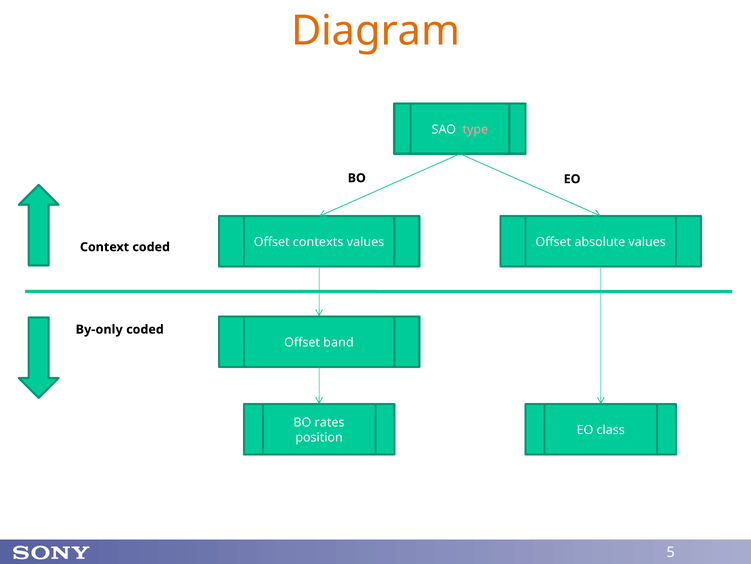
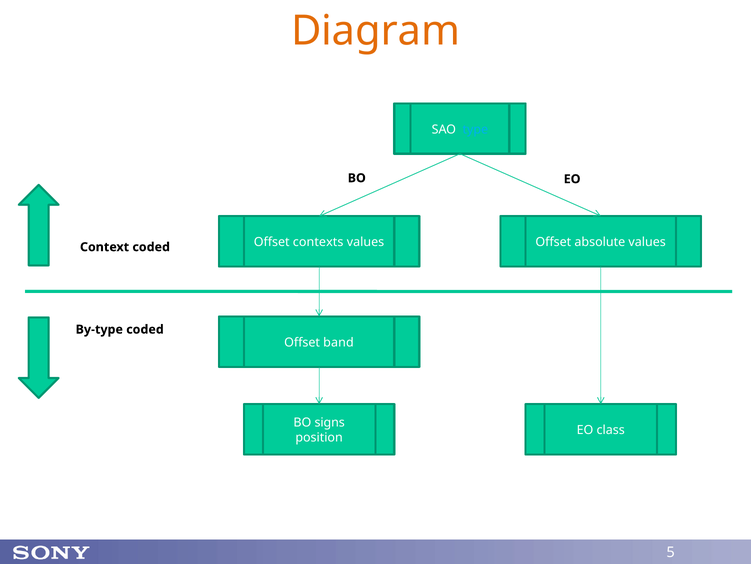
type colour: pink -> light blue
By-only: By-only -> By-type
rates: rates -> signs
